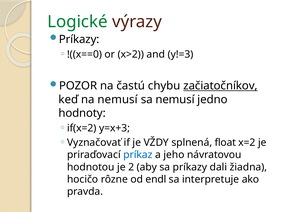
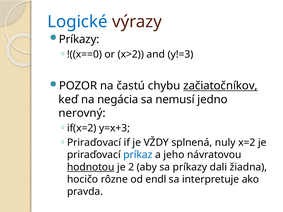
Logické colour: green -> blue
na nemusí: nemusí -> negácia
hodnoty: hodnoty -> nerovný
Vyznačovať at (94, 143): Vyznačovať -> Priraďovací
float: float -> nuly
hodnotou underline: none -> present
